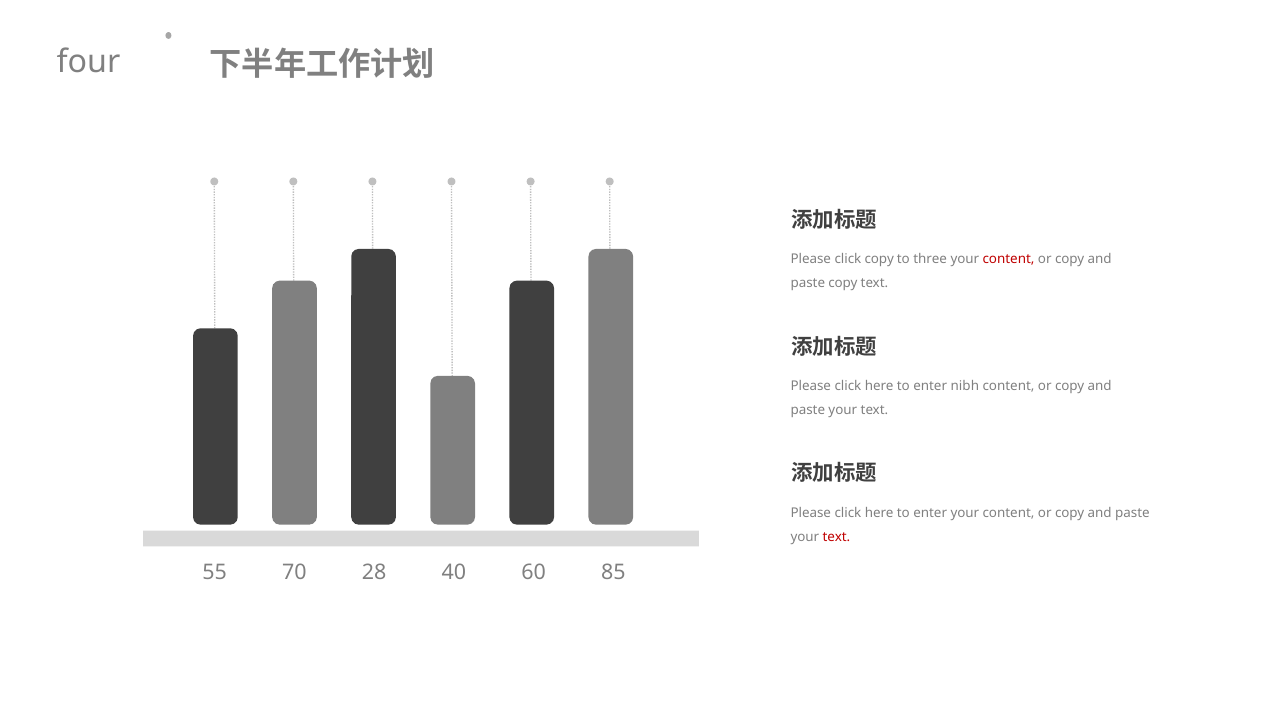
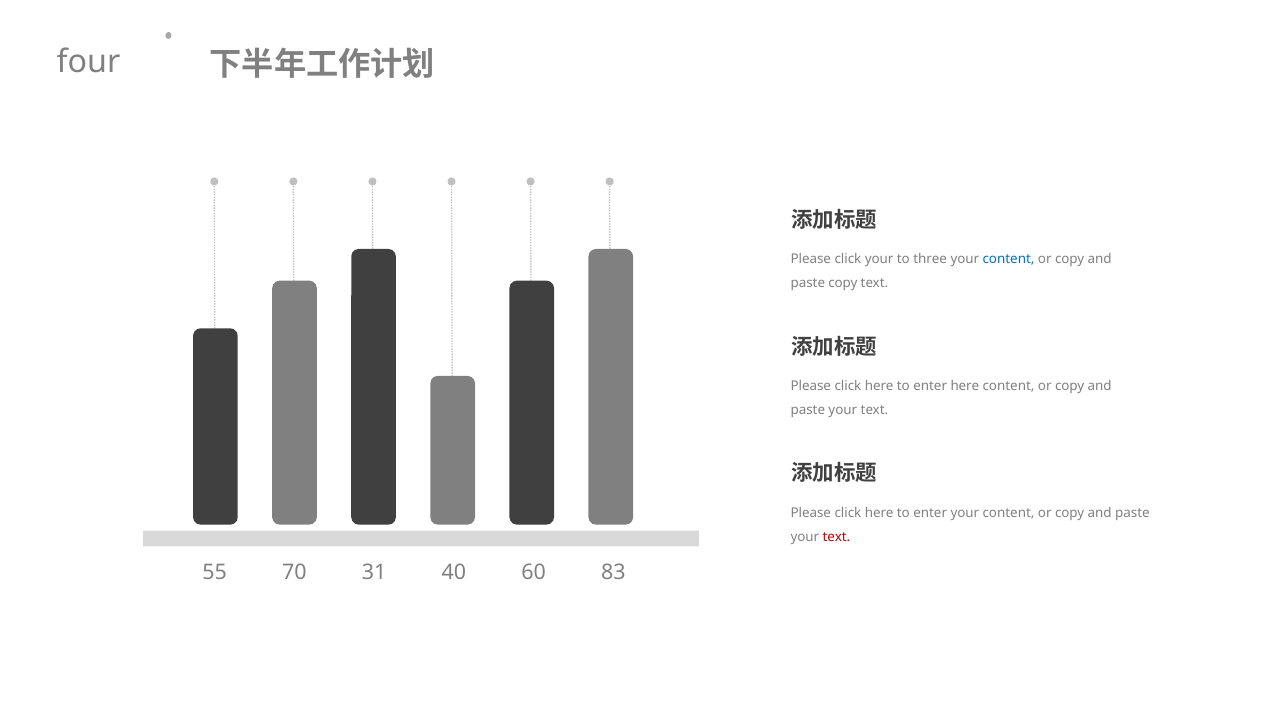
click copy: copy -> your
content at (1009, 259) colour: red -> blue
enter nibh: nibh -> here
28: 28 -> 31
85: 85 -> 83
